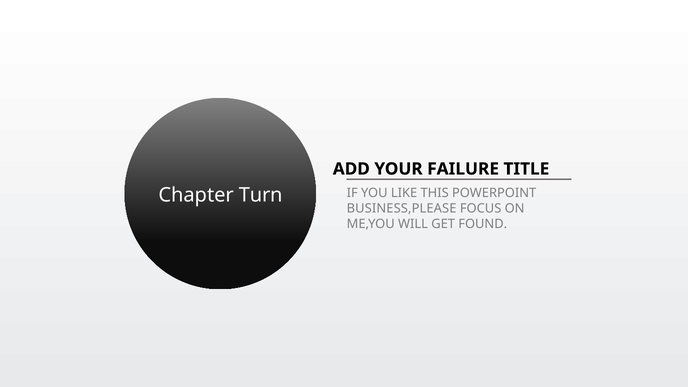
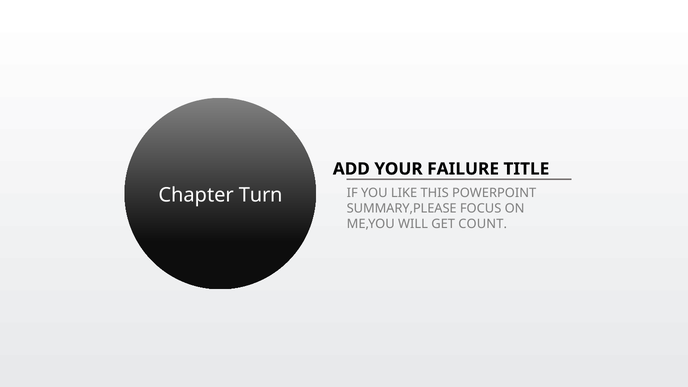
BUSINESS,PLEASE: BUSINESS,PLEASE -> SUMMARY,PLEASE
FOUND: FOUND -> COUNT
